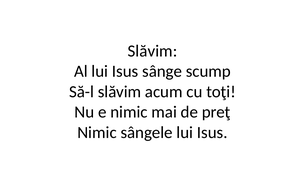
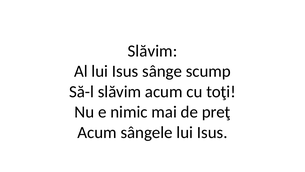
Nimic at (97, 132): Nimic -> Acum
